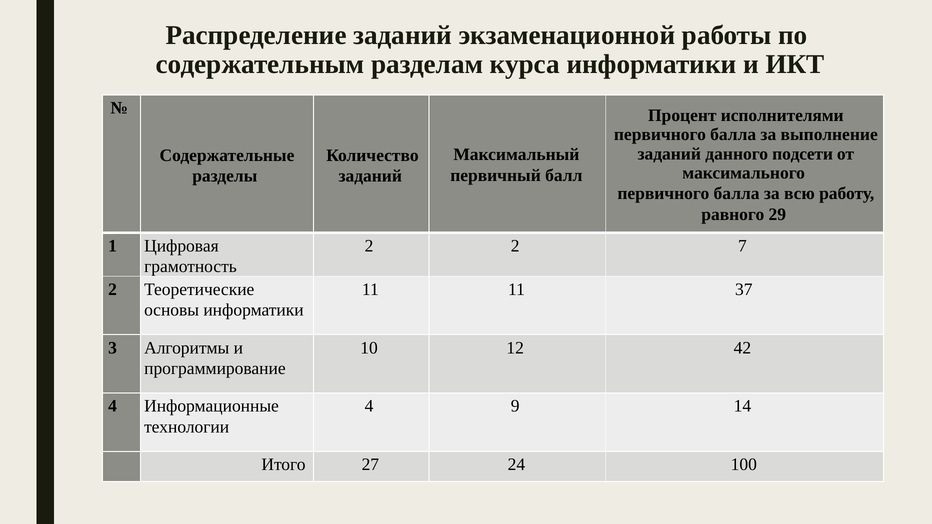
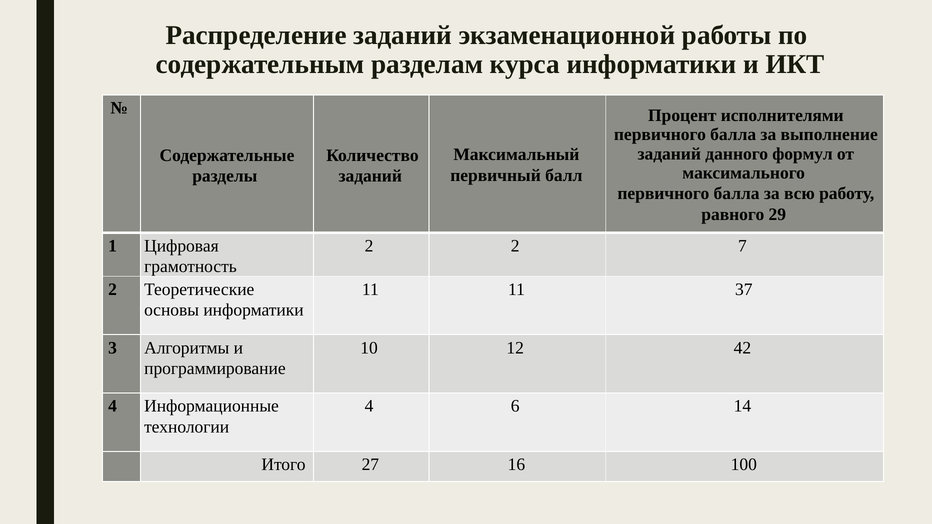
подсети: подсети -> формул
9: 9 -> 6
24: 24 -> 16
